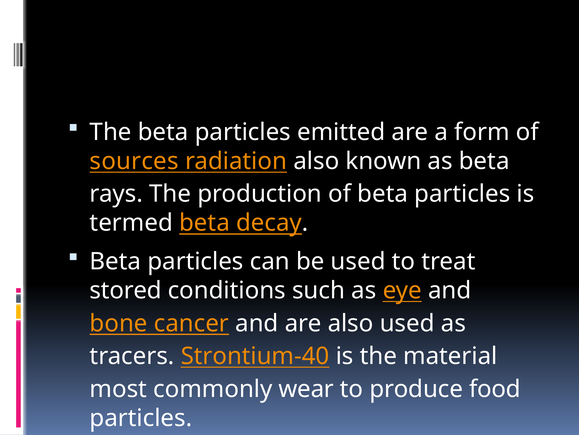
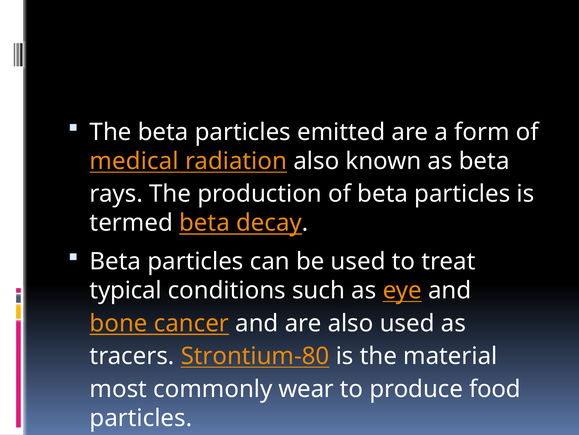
sources: sources -> medical
stored: stored -> typical
Strontium-40: Strontium-40 -> Strontium-80
